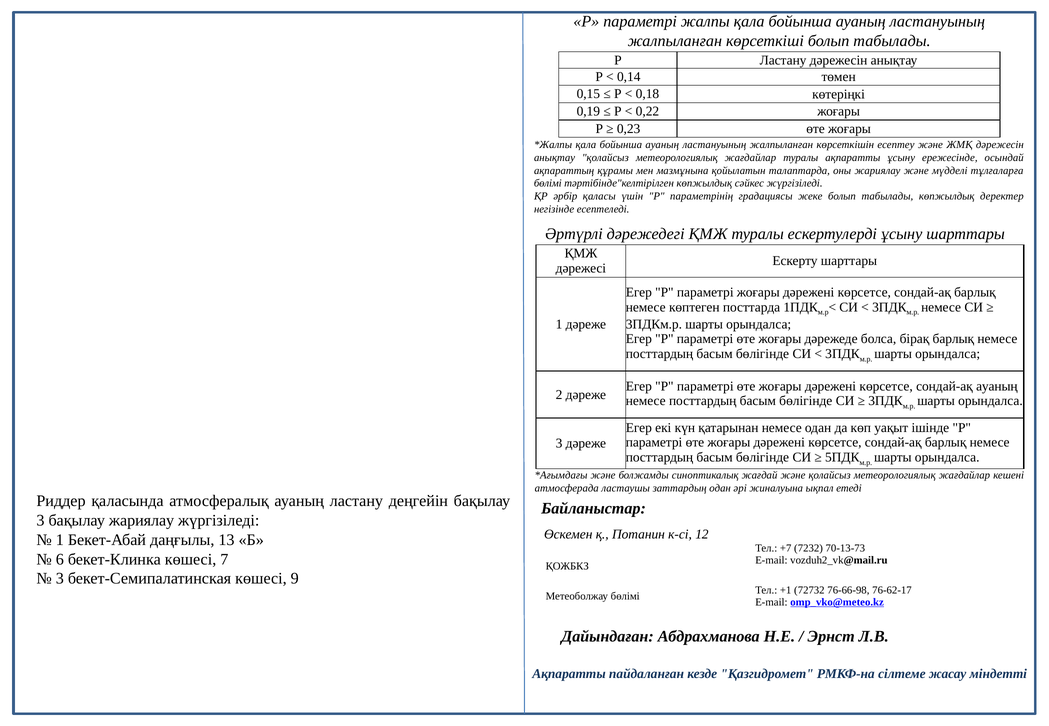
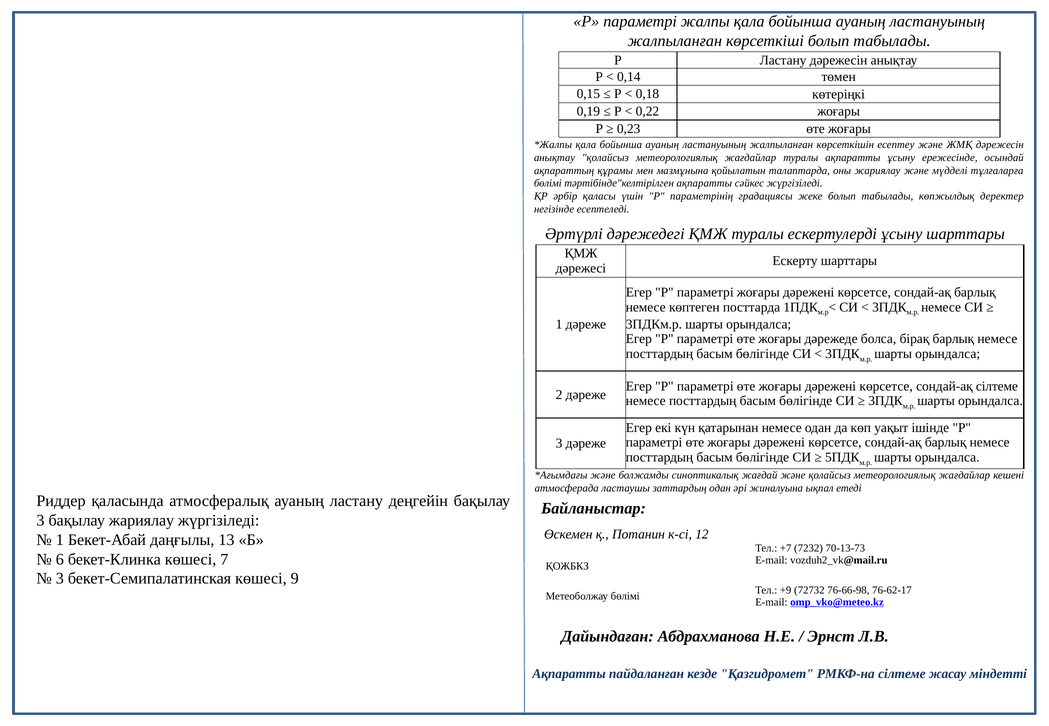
тәртібінде"келтірілген көпжылдық: көпжылдық -> ақпаратты
сондай-ақ ауаның: ауаның -> сілтеме
+1: +1 -> +9
